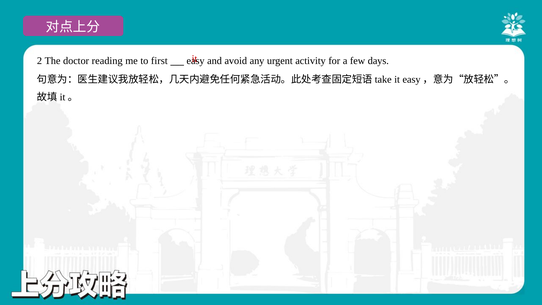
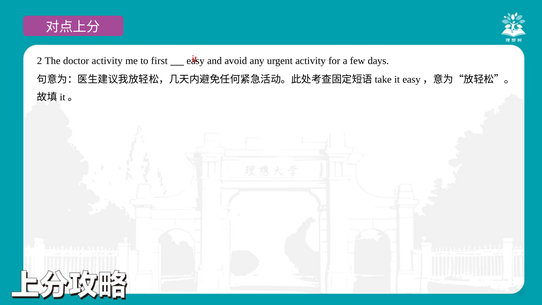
doctor reading: reading -> activity
